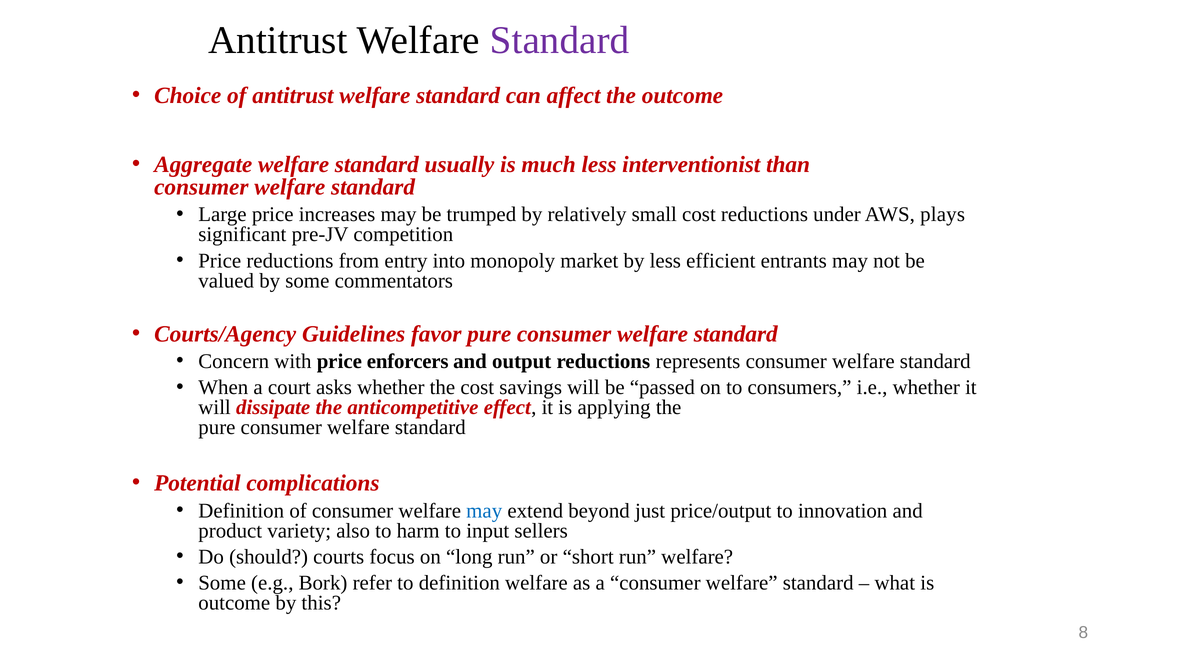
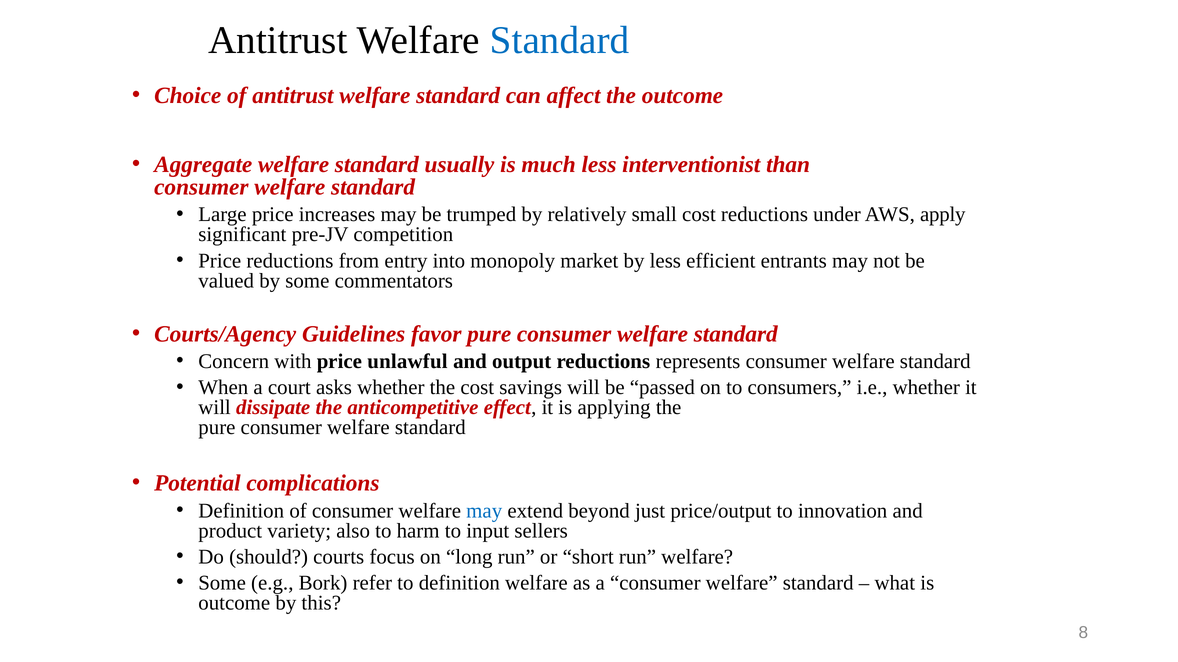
Standard at (560, 40) colour: purple -> blue
plays: plays -> apply
enforcers: enforcers -> unlawful
